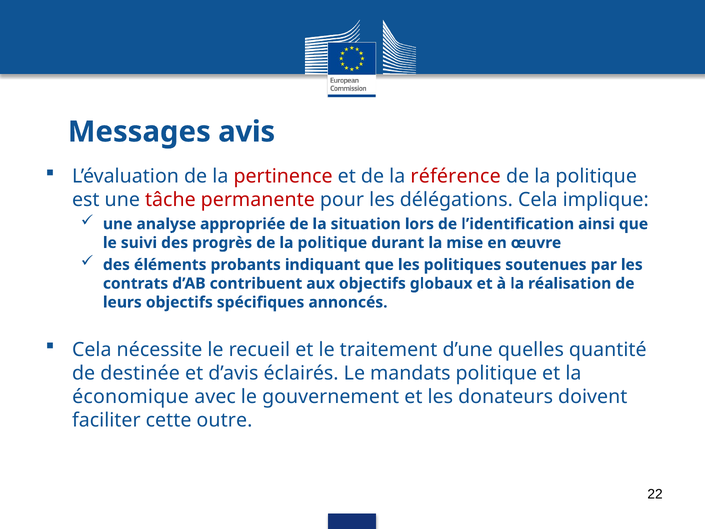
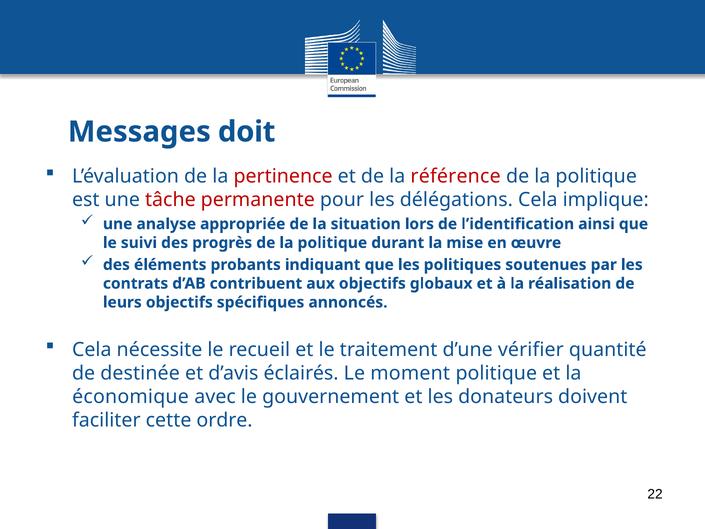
avis: avis -> doit
quelles: quelles -> vérifier
mandats: mandats -> moment
outre: outre -> ordre
